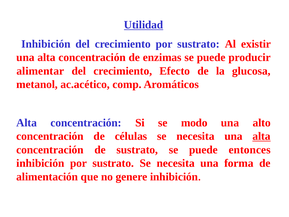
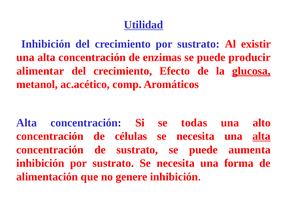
glucosa underline: none -> present
modo: modo -> todas
entonces: entonces -> aumenta
